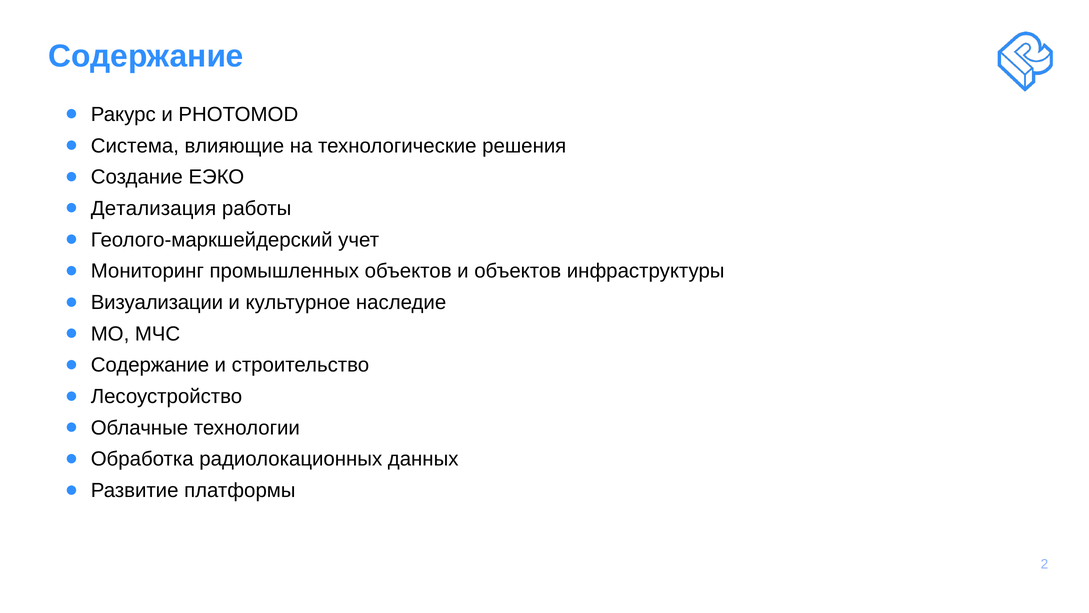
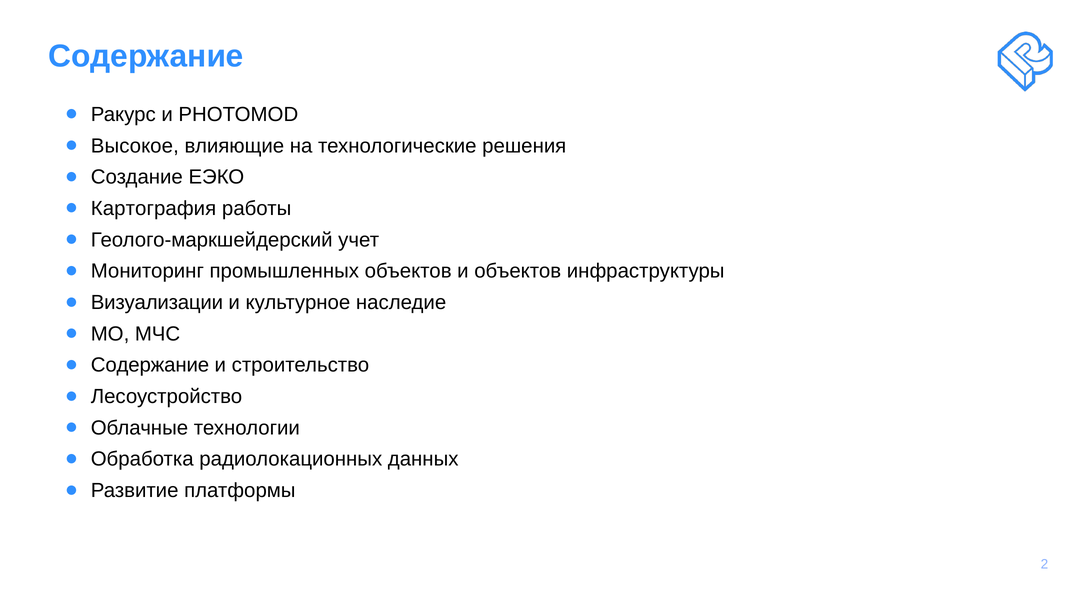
Система: Система -> Высокое
Детализация: Детализация -> Картография
